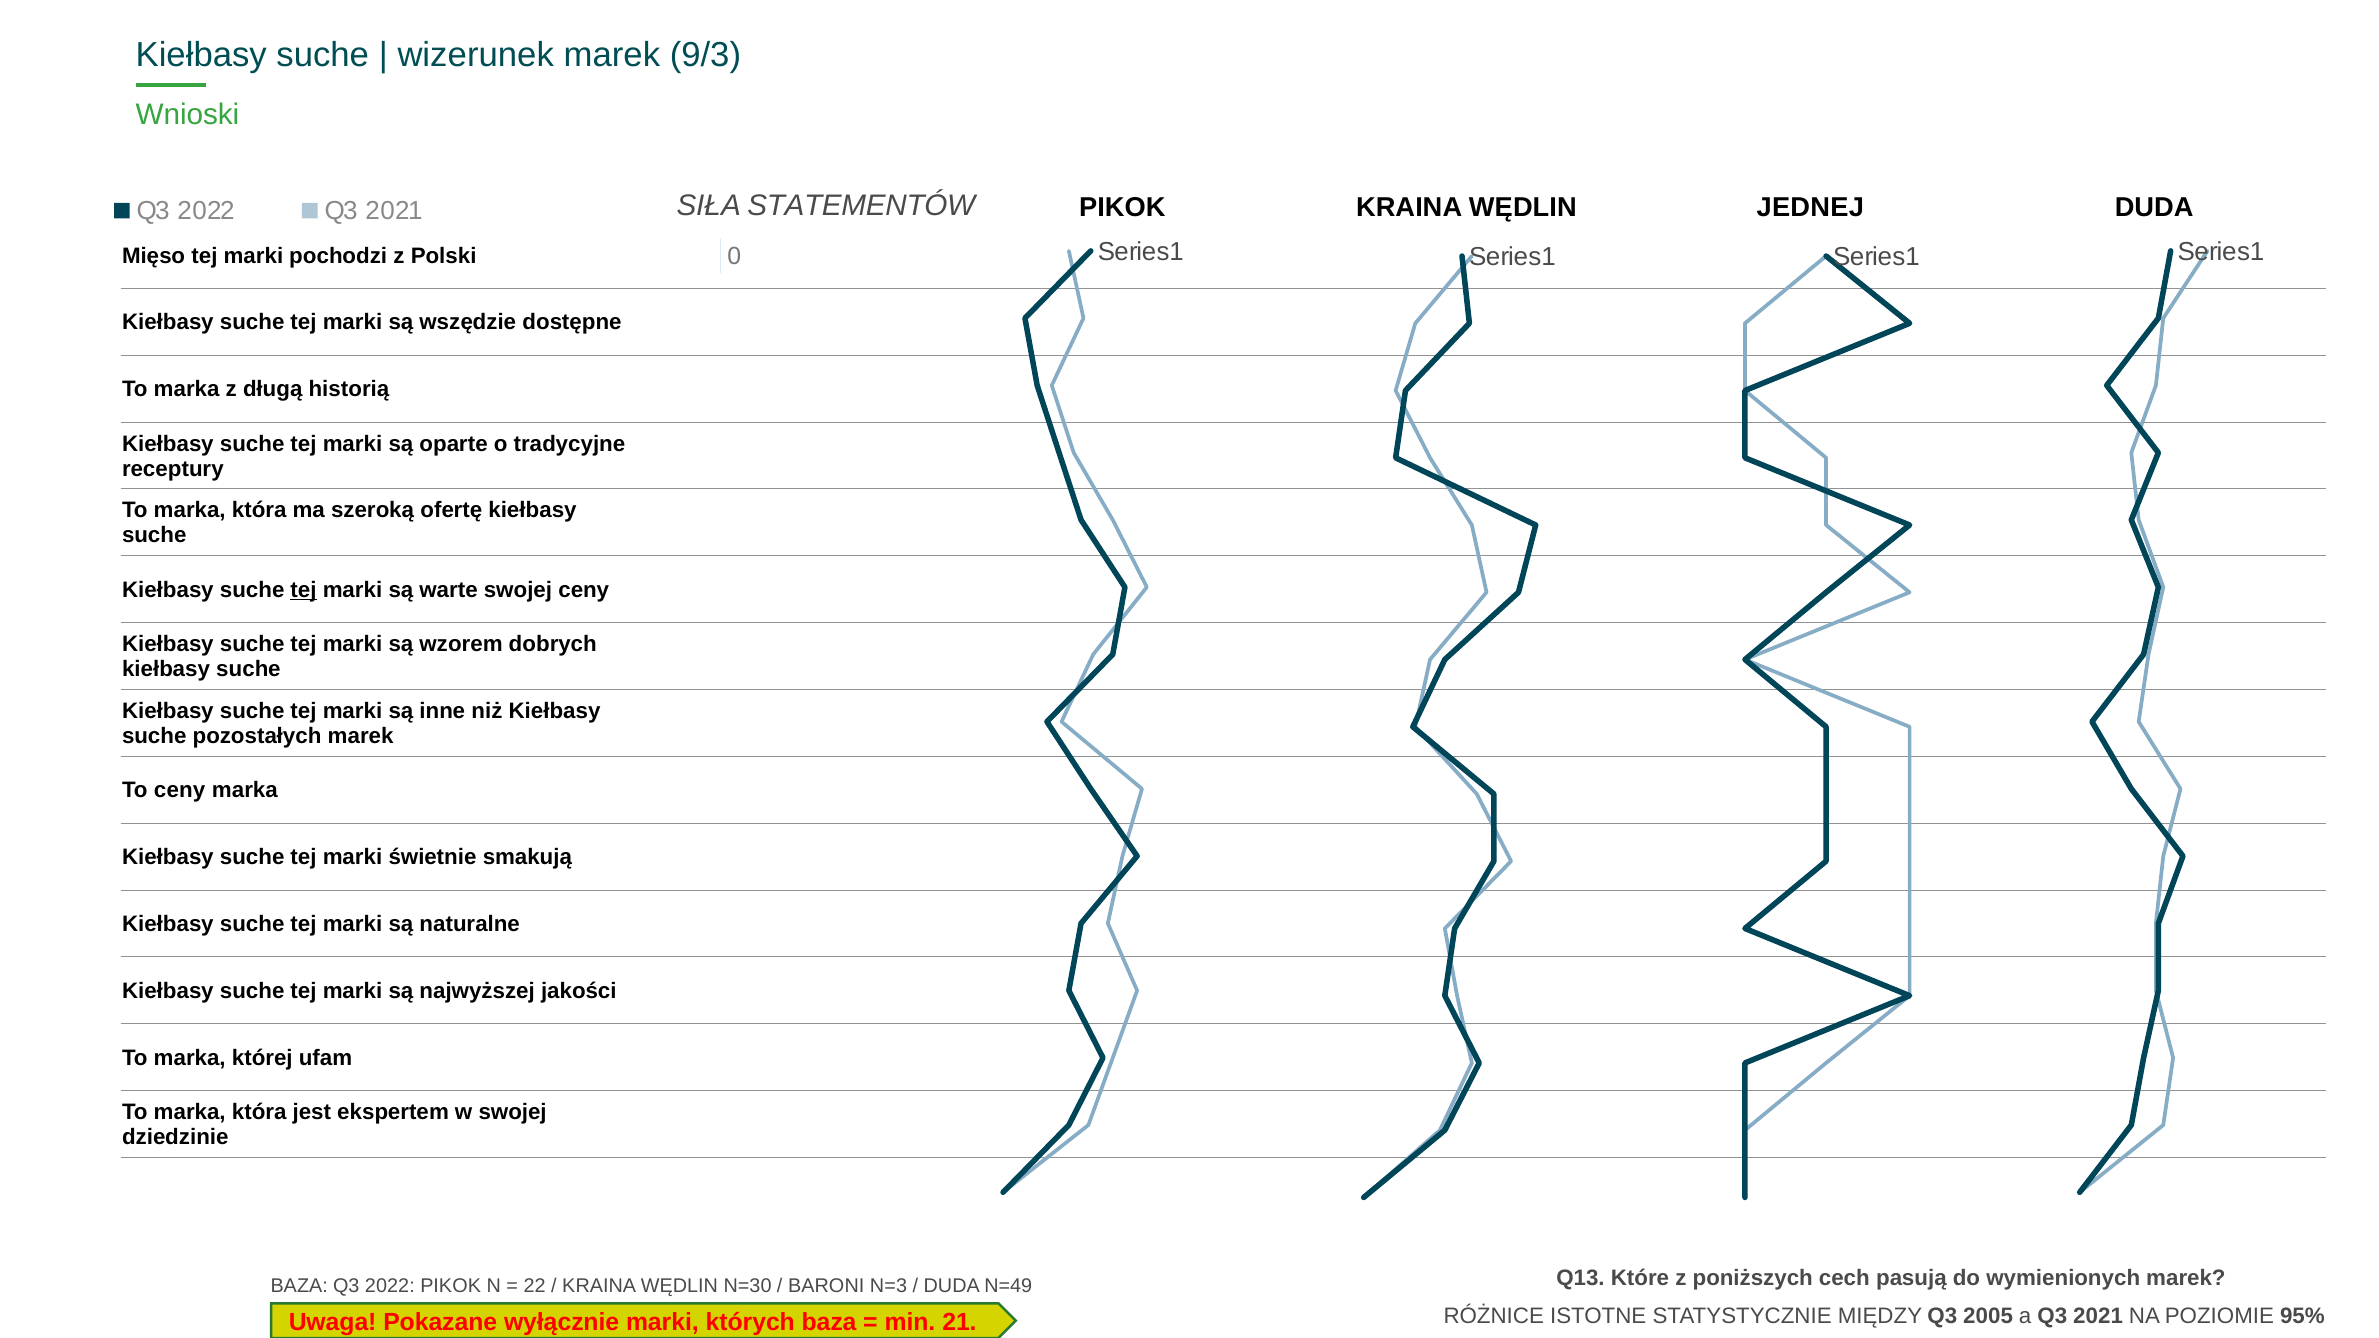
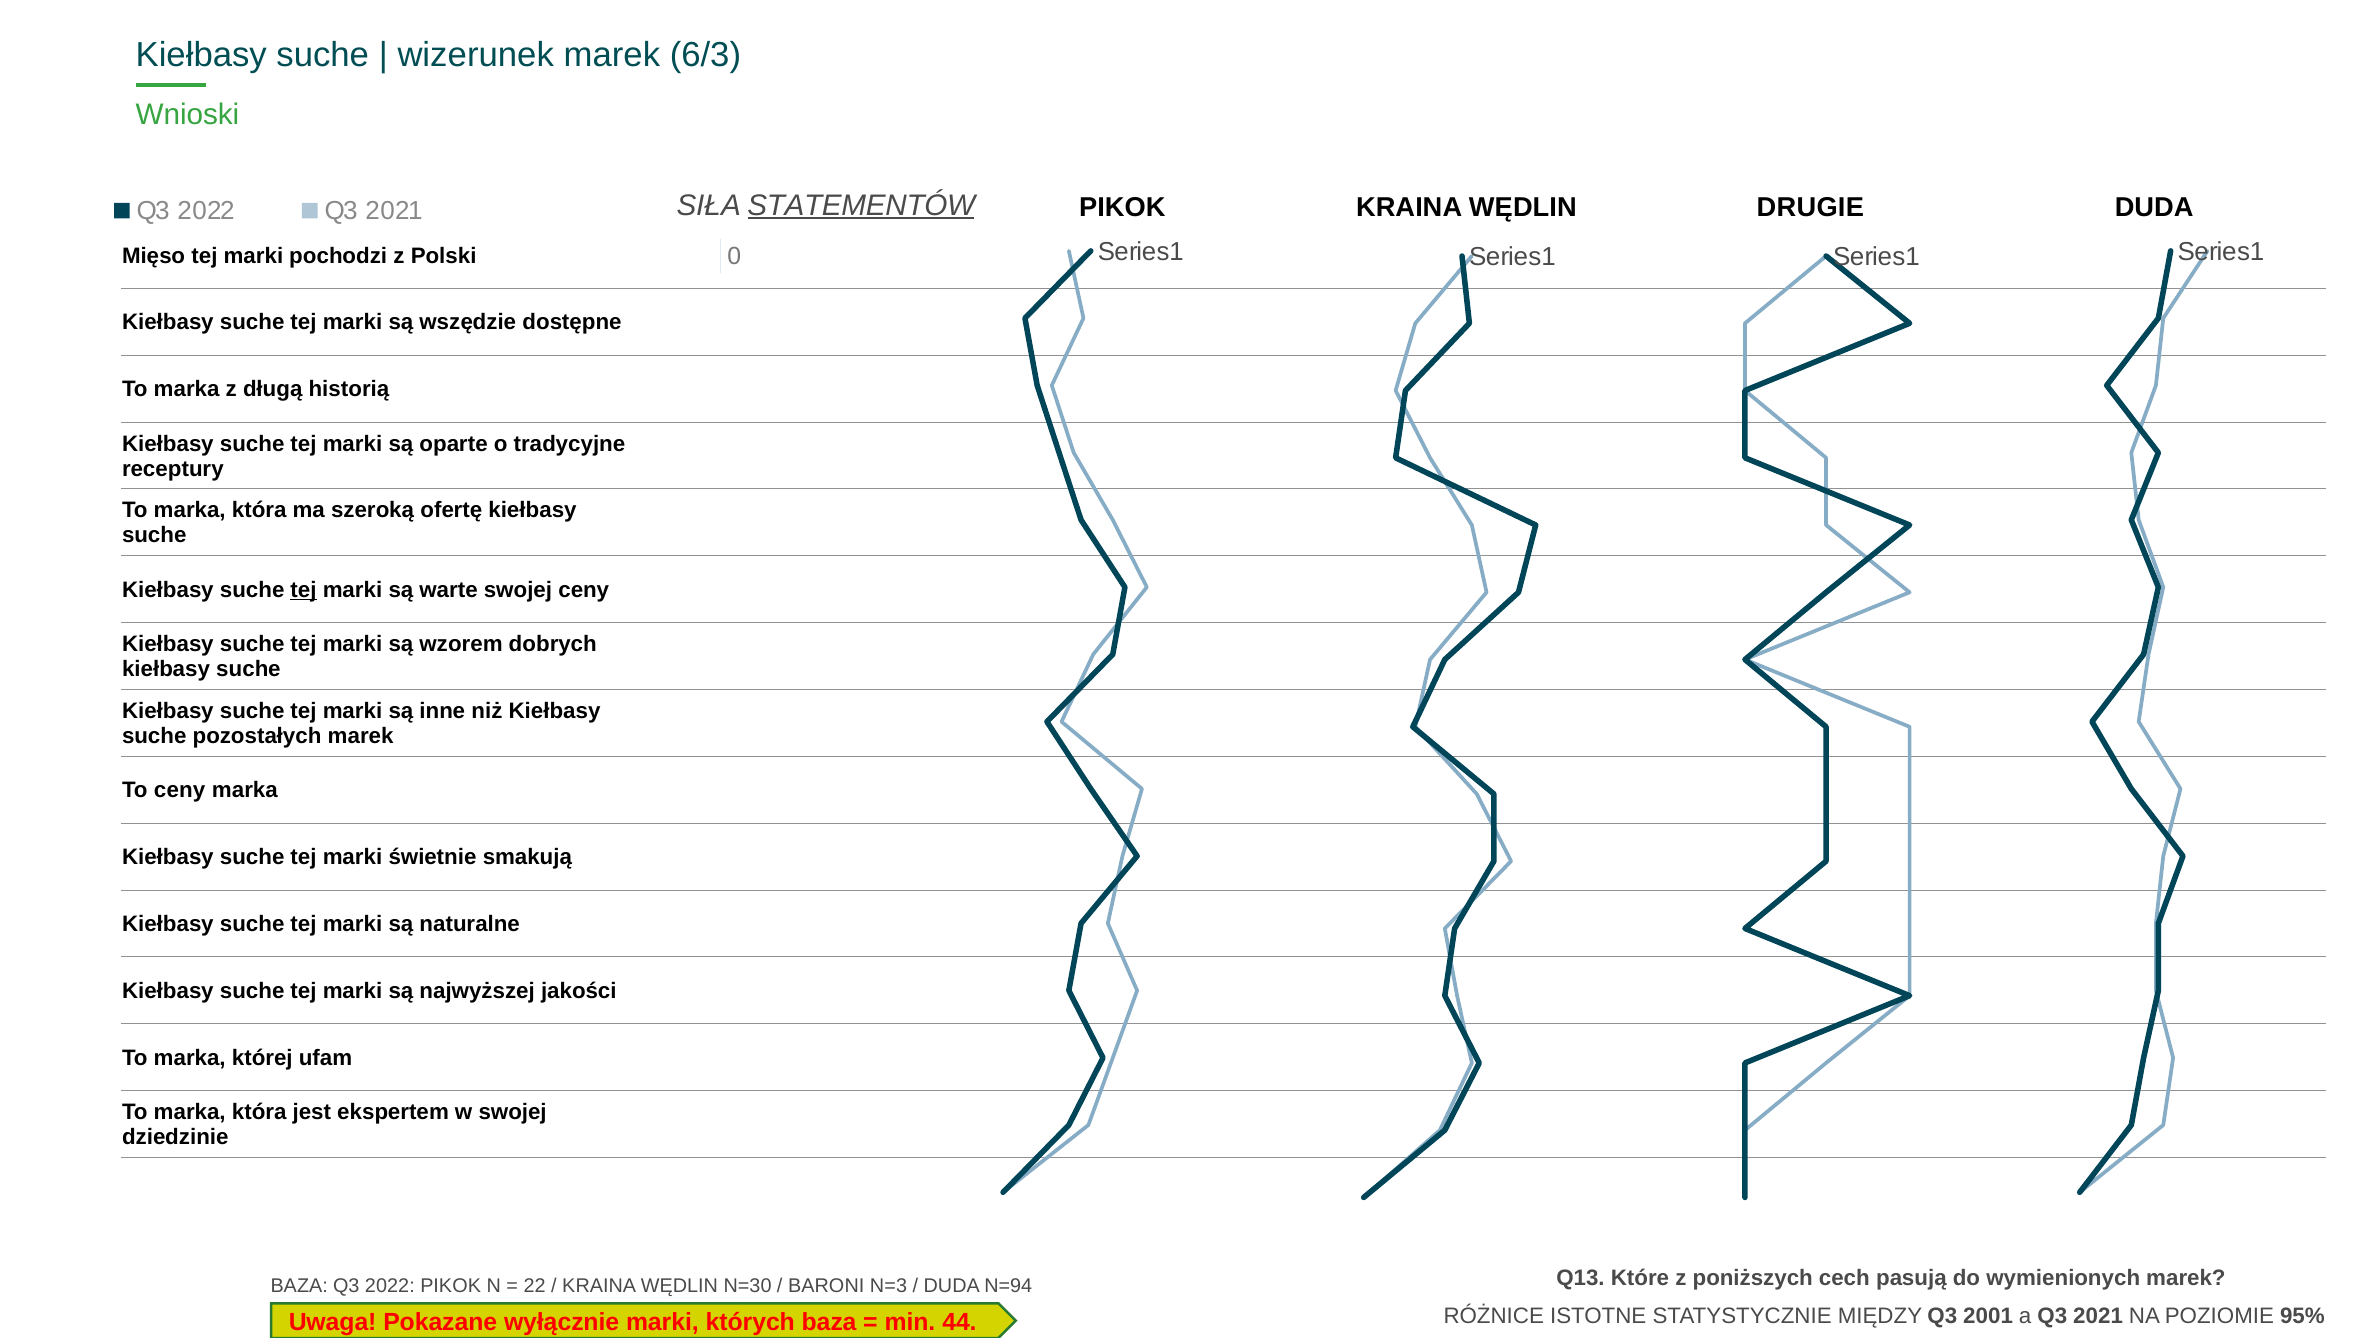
9/3: 9/3 -> 6/3
STATEMENTÓW underline: none -> present
JEDNEJ: JEDNEJ -> DRUGIE
N=49: N=49 -> N=94
2005: 2005 -> 2001
21: 21 -> 44
